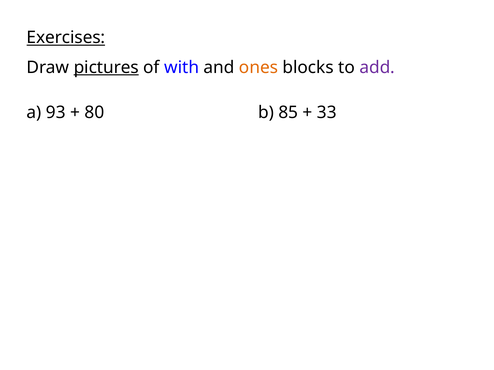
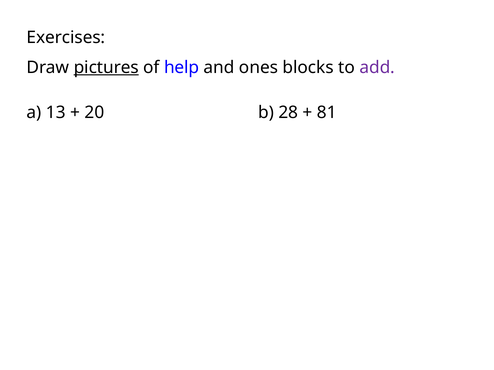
Exercises underline: present -> none
with: with -> help
ones colour: orange -> black
93: 93 -> 13
80: 80 -> 20
85: 85 -> 28
33: 33 -> 81
